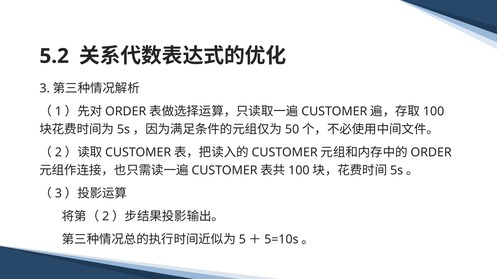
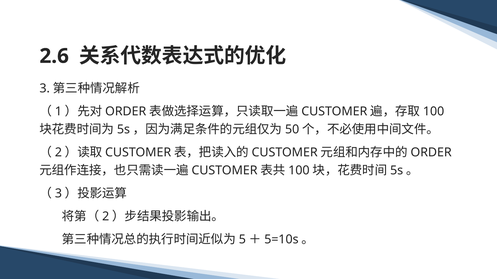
5.2: 5.2 -> 2.6
